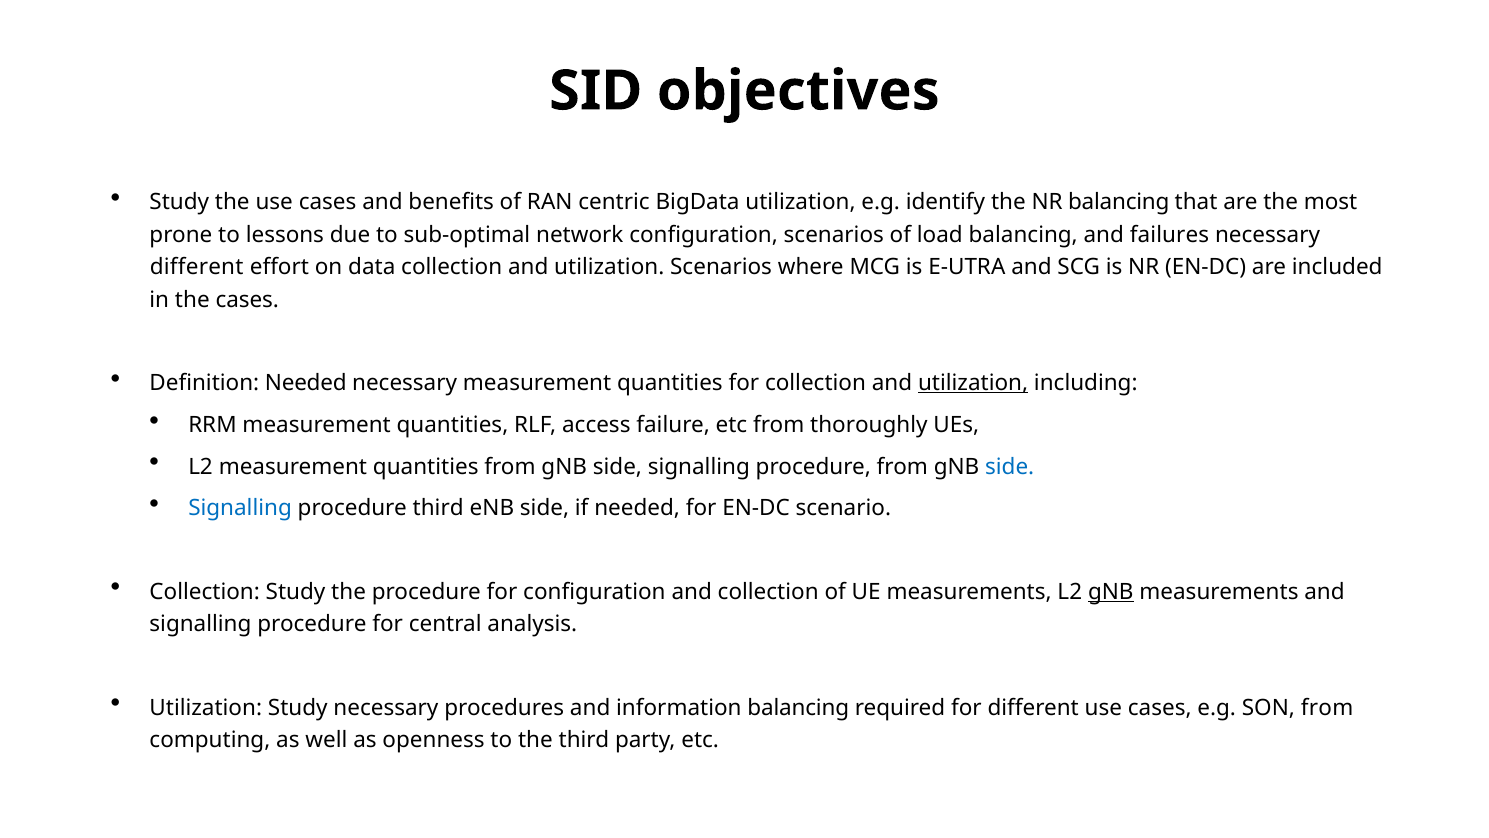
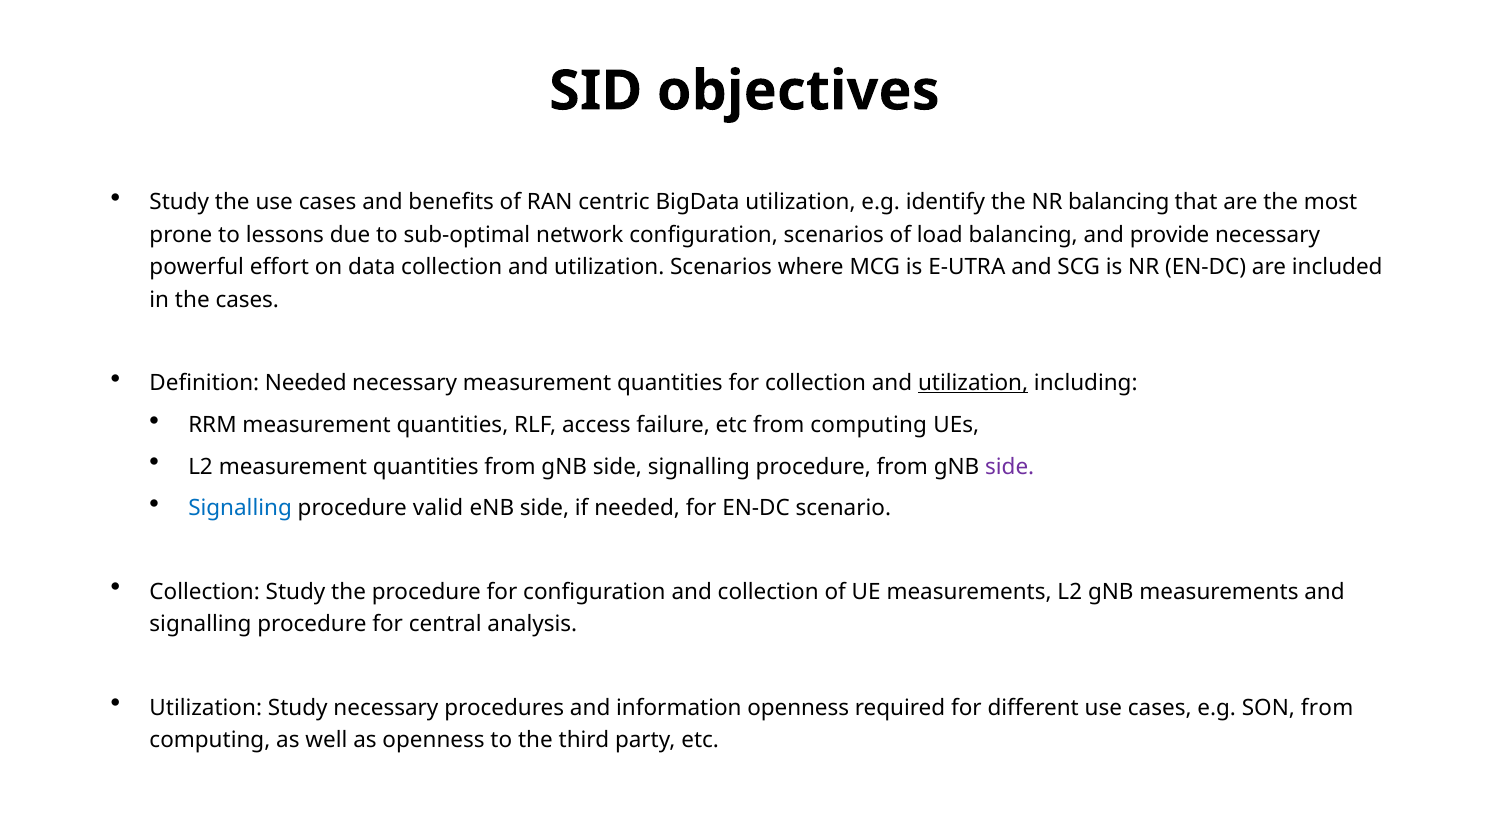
failures: failures -> provide
different at (197, 267): different -> powerful
etc from thoroughly: thoroughly -> computing
side at (1010, 466) colour: blue -> purple
procedure third: third -> valid
gNB at (1111, 591) underline: present -> none
information balancing: balancing -> openness
